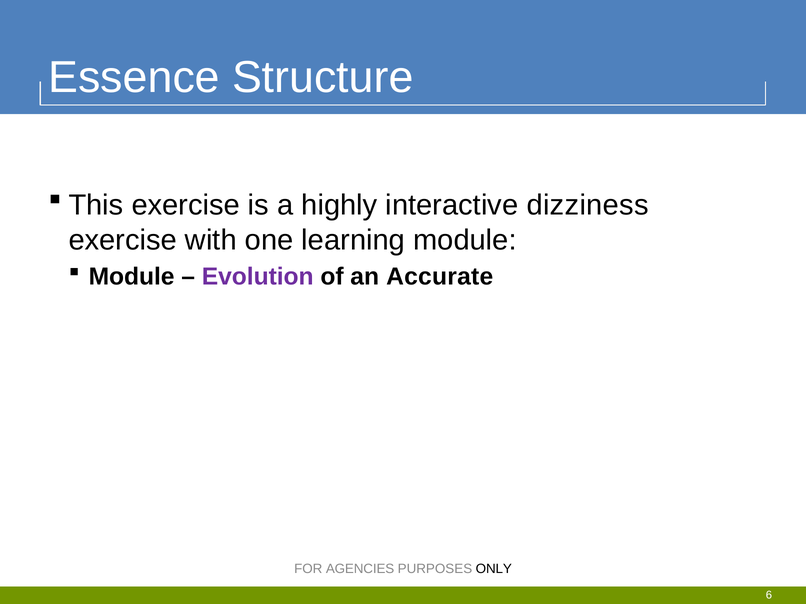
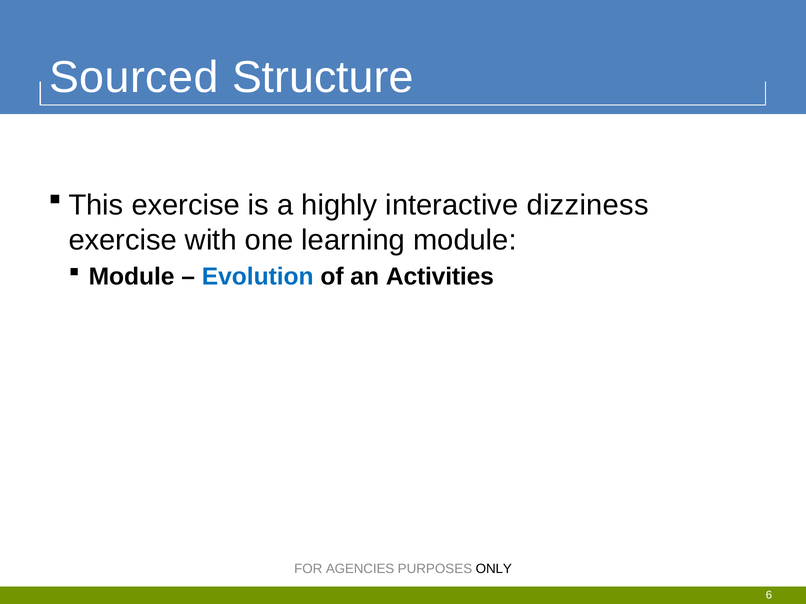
Essence: Essence -> Sourced
Evolution colour: purple -> blue
Accurate: Accurate -> Activities
